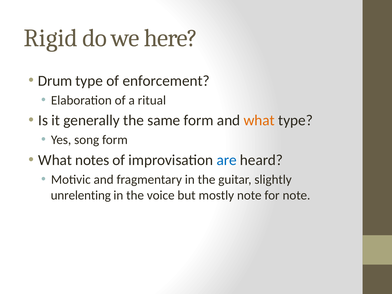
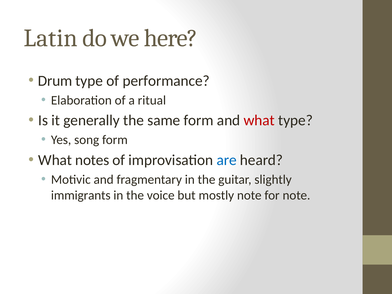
Rigid: Rigid -> Latin
enforcement: enforcement -> performance
what at (259, 120) colour: orange -> red
unrelenting: unrelenting -> immigrants
